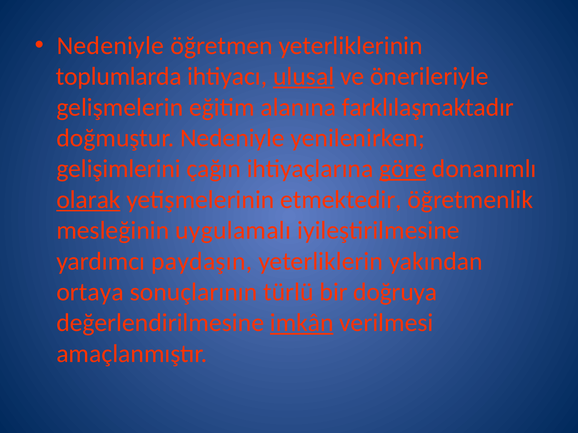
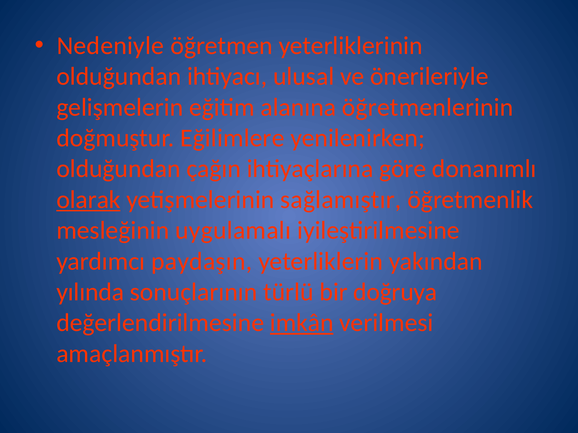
toplumlarda at (119, 77): toplumlarda -> olduğundan
ulusal underline: present -> none
farklılaşmaktadır: farklılaşmaktadır -> öğretmenlerinin
doğmuştur Nedeniyle: Nedeniyle -> Eğilimlere
gelişimlerini at (119, 169): gelişimlerini -> olduğundan
göre underline: present -> none
etmektedir: etmektedir -> sağlamıştır
ortaya: ortaya -> yılında
